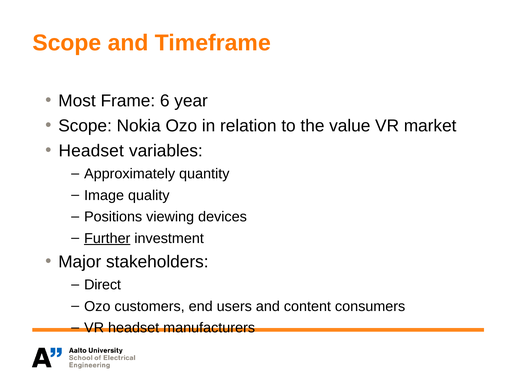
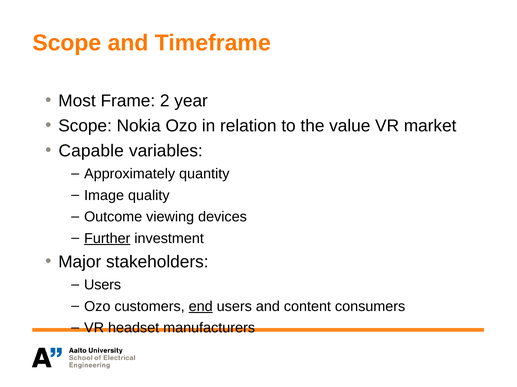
6: 6 -> 2
Headset at (91, 151): Headset -> Capable
Positions: Positions -> Outcome
Direct at (103, 285): Direct -> Users
end underline: none -> present
